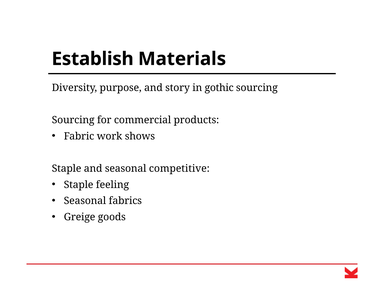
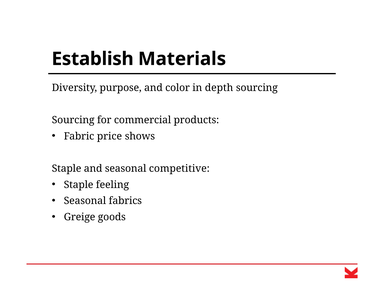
story: story -> color
gothic: gothic -> depth
work: work -> price
